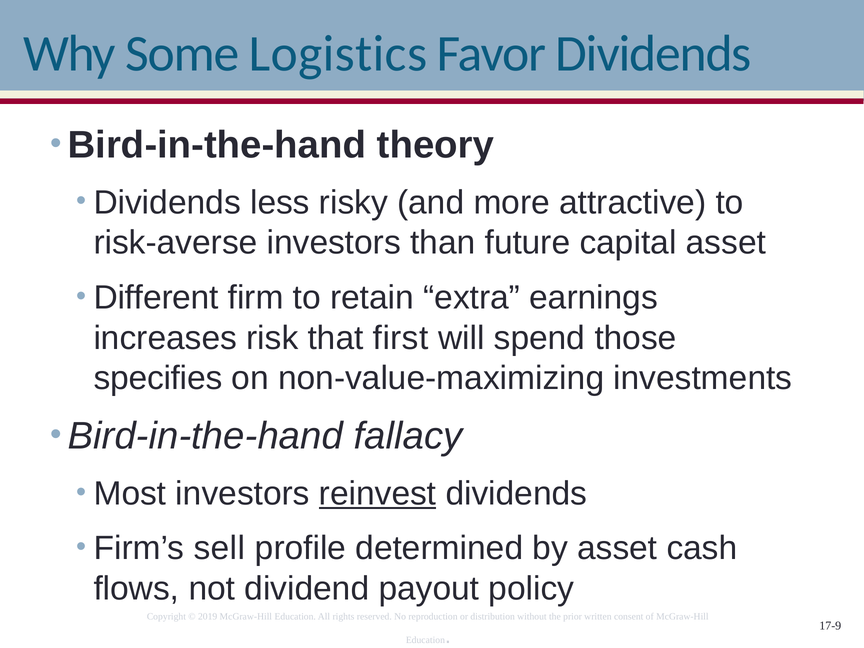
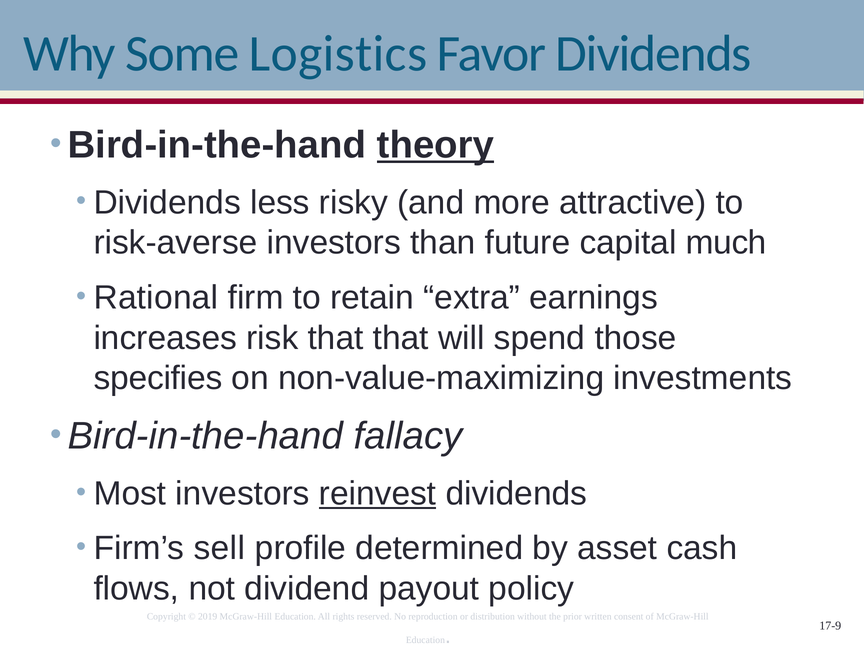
theory underline: none -> present
capital asset: asset -> much
Different: Different -> Rational
that first: first -> that
